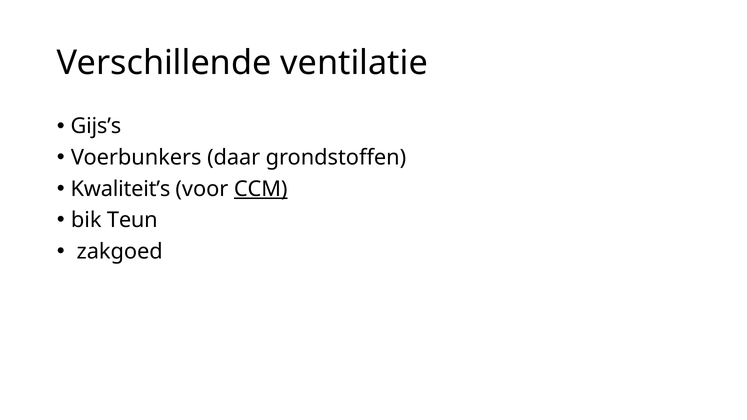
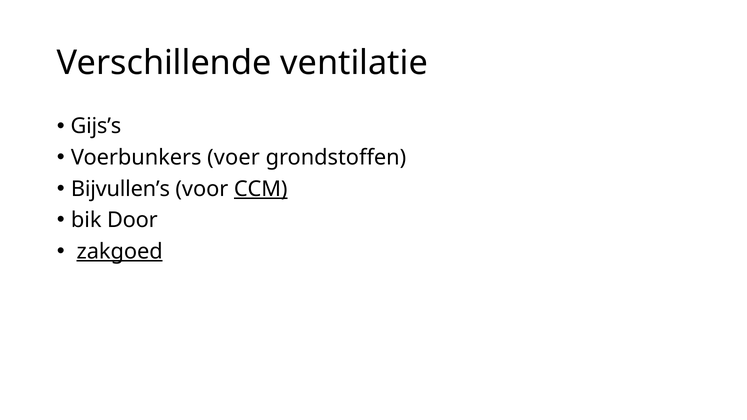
daar: daar -> voer
Kwaliteit’s: Kwaliteit’s -> Bijvullen’s
Teun: Teun -> Door
zakgoed underline: none -> present
